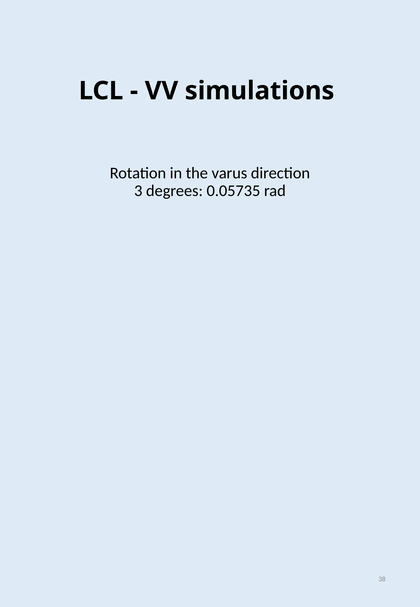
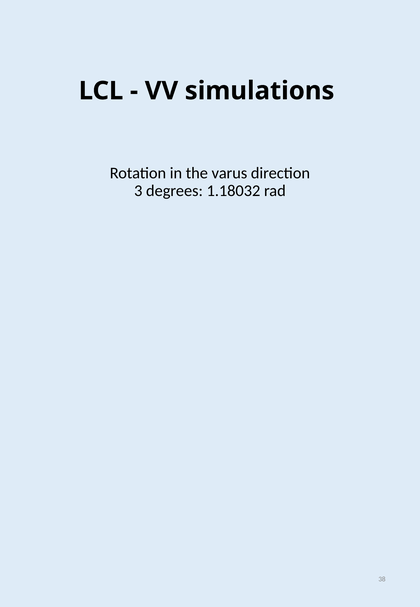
0.05735: 0.05735 -> 1.18032
